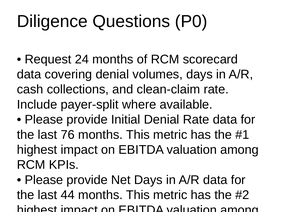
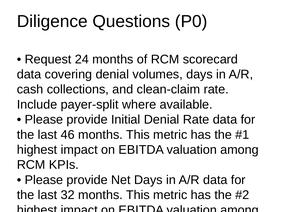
76: 76 -> 46
44: 44 -> 32
